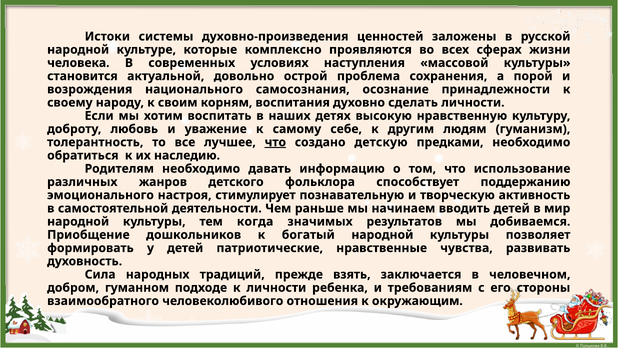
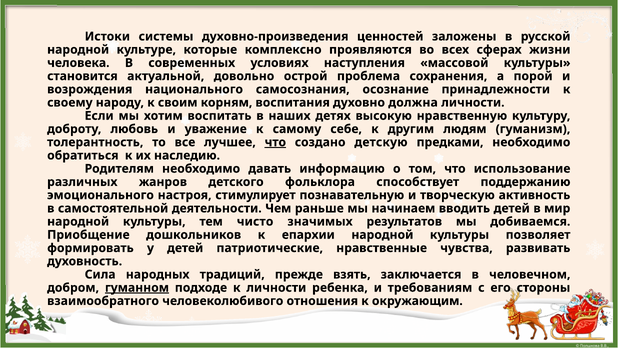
сделать: сделать -> должна
когда: когда -> чисто
богатый: богатый -> епархии
гуманном underline: none -> present
